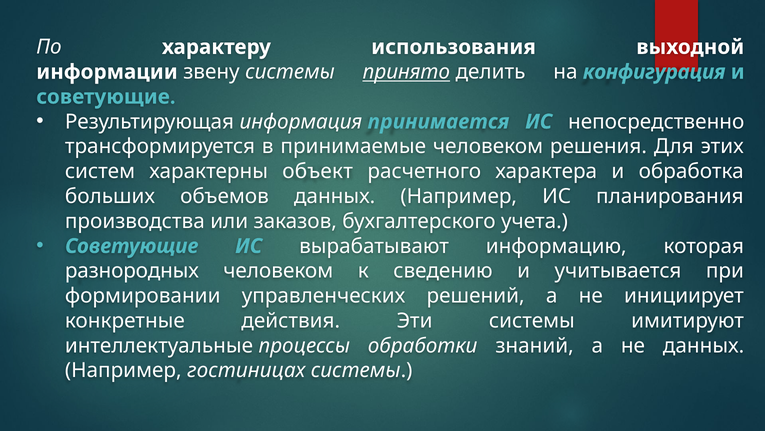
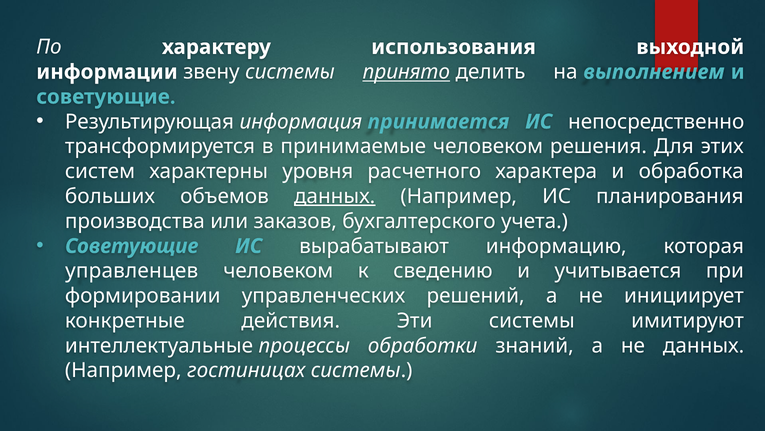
конфигурация: конфигурация -> выполнением
объект: объект -> уровня
данных at (335, 196) underline: none -> present
разнородных: разнородных -> управленцев
